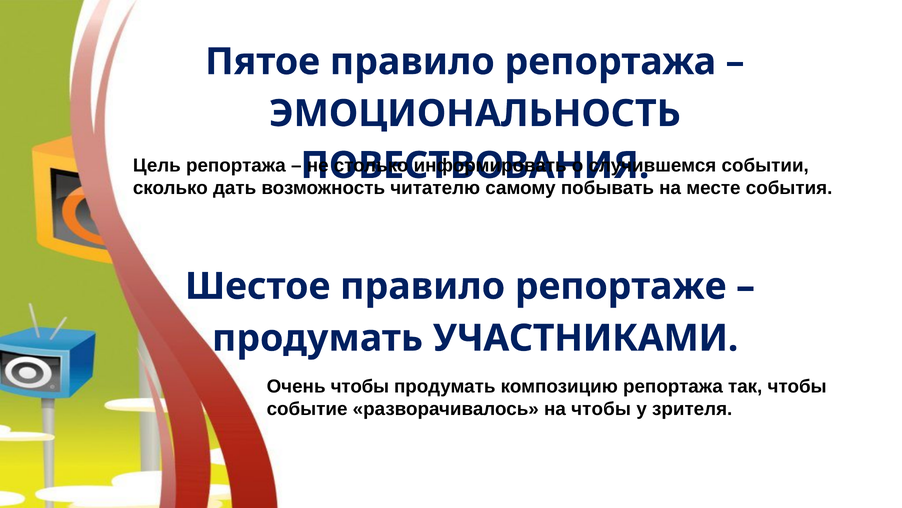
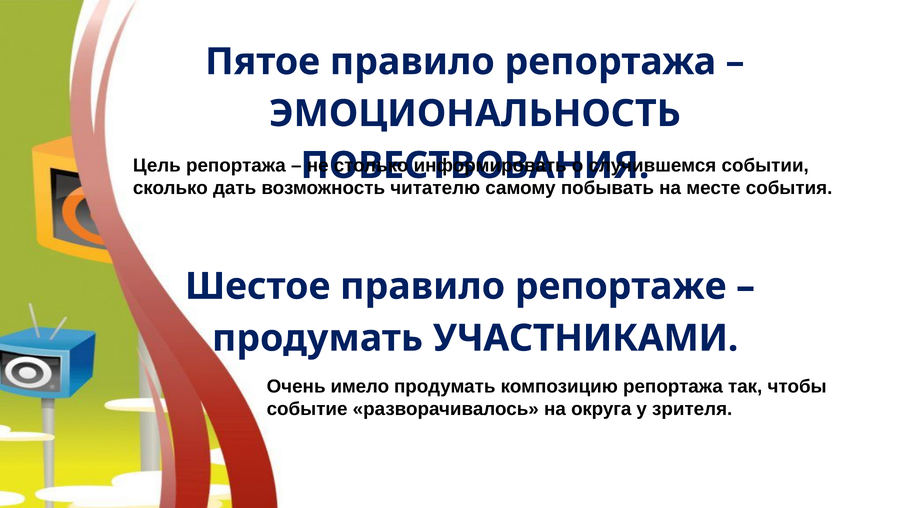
Очень чтобы: чтобы -> имело
на чтобы: чтобы -> округа
